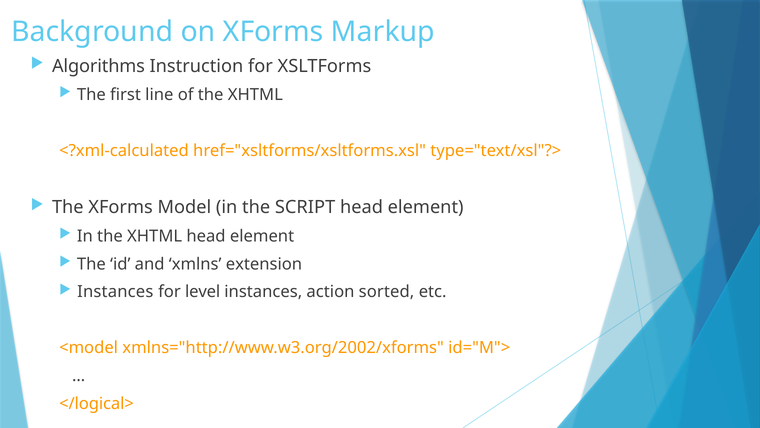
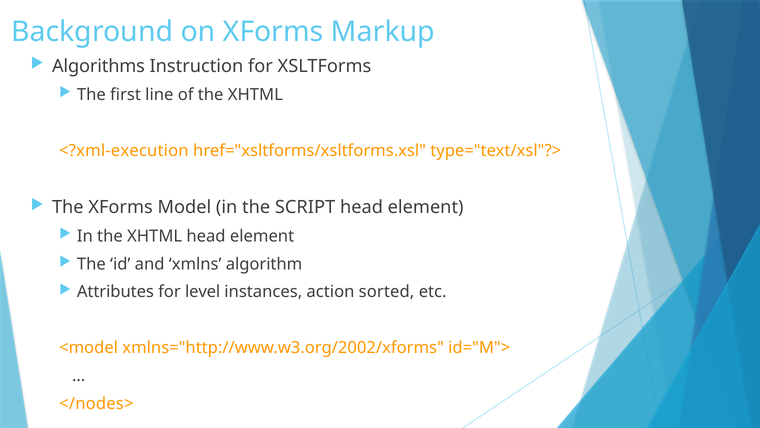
<?xml-calculated: <?xml-calculated -> <?xml-execution
extension: extension -> algorithm
Instances at (115, 292): Instances -> Attributes
</logical>: </logical> -> </nodes>
